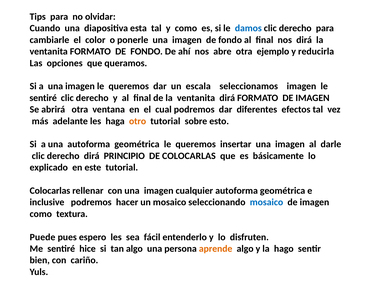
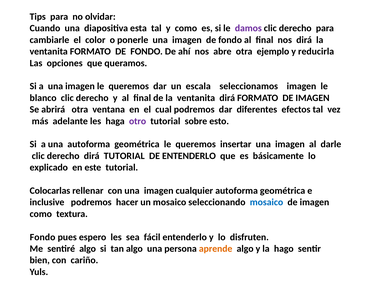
damos colour: blue -> purple
sentiré at (43, 98): sentiré -> blanco
otro colour: orange -> purple
dirá PRINCIPIO: PRINCIPIO -> TUTORIAL
DE COLOCARLAS: COLOCARLAS -> ENTENDERLO
Puede at (43, 237): Puede -> Fondo
sentiré hice: hice -> algo
